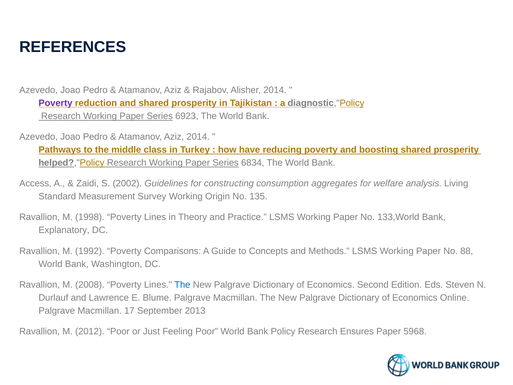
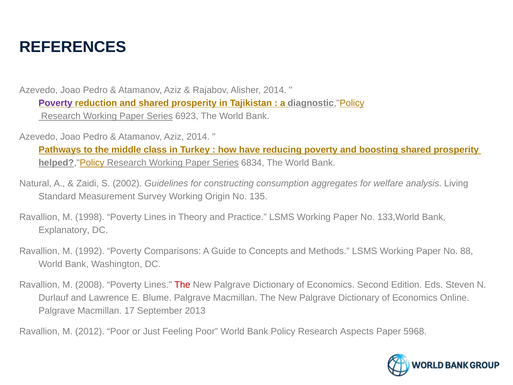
Access: Access -> Natural
The at (182, 284) colour: blue -> red
Ensures: Ensures -> Aspects
